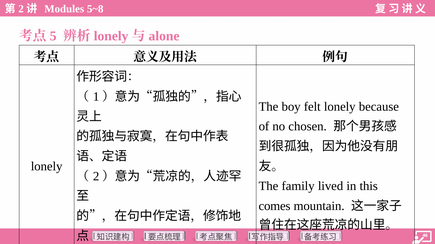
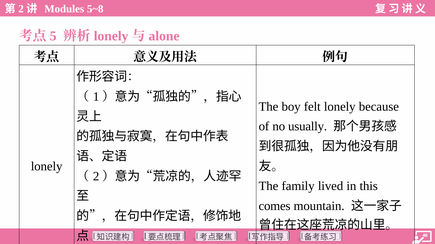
chosen: chosen -> usually
